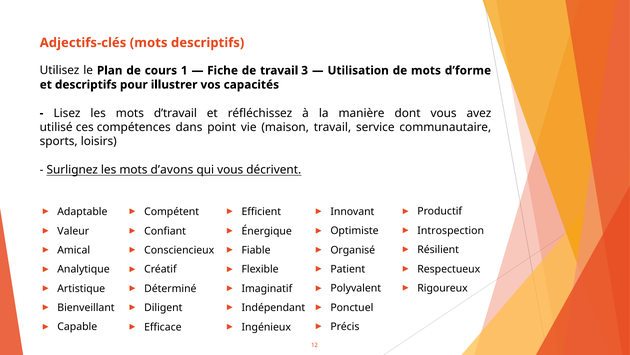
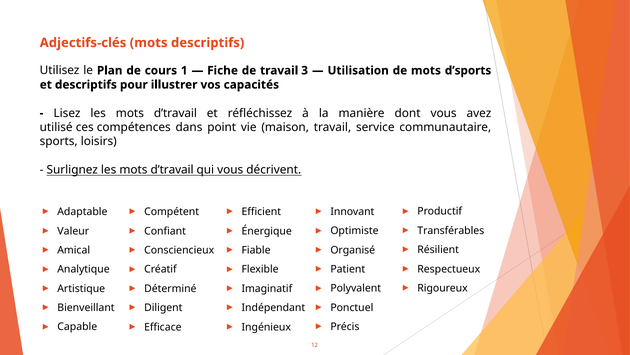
d’forme: d’forme -> d’sports
Surlignez les mots d’avons: d’avons -> d’travail
Introspection: Introspection -> Transférables
